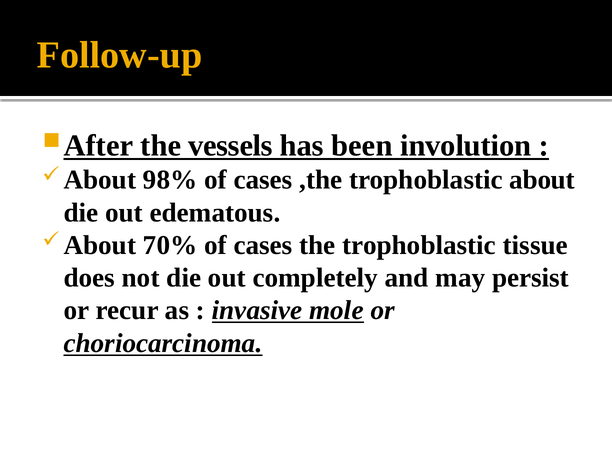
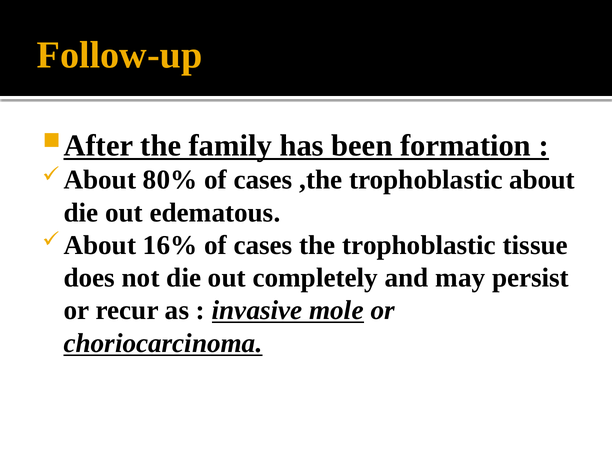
vessels: vessels -> family
involution: involution -> formation
98%: 98% -> 80%
70%: 70% -> 16%
